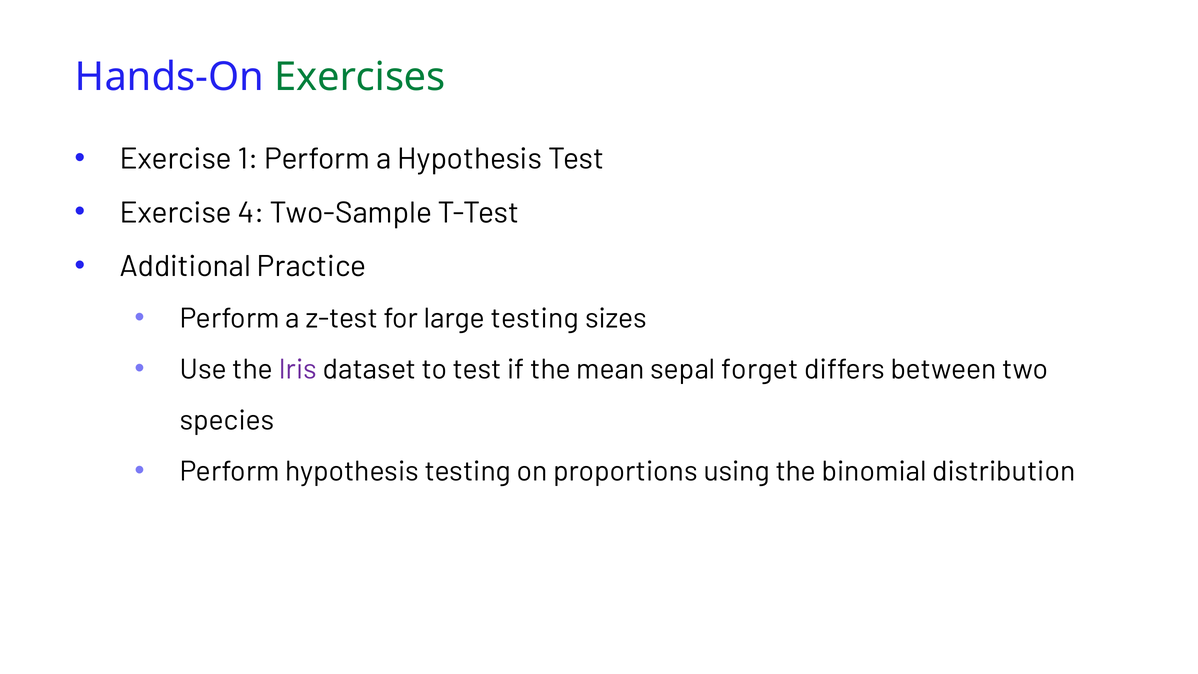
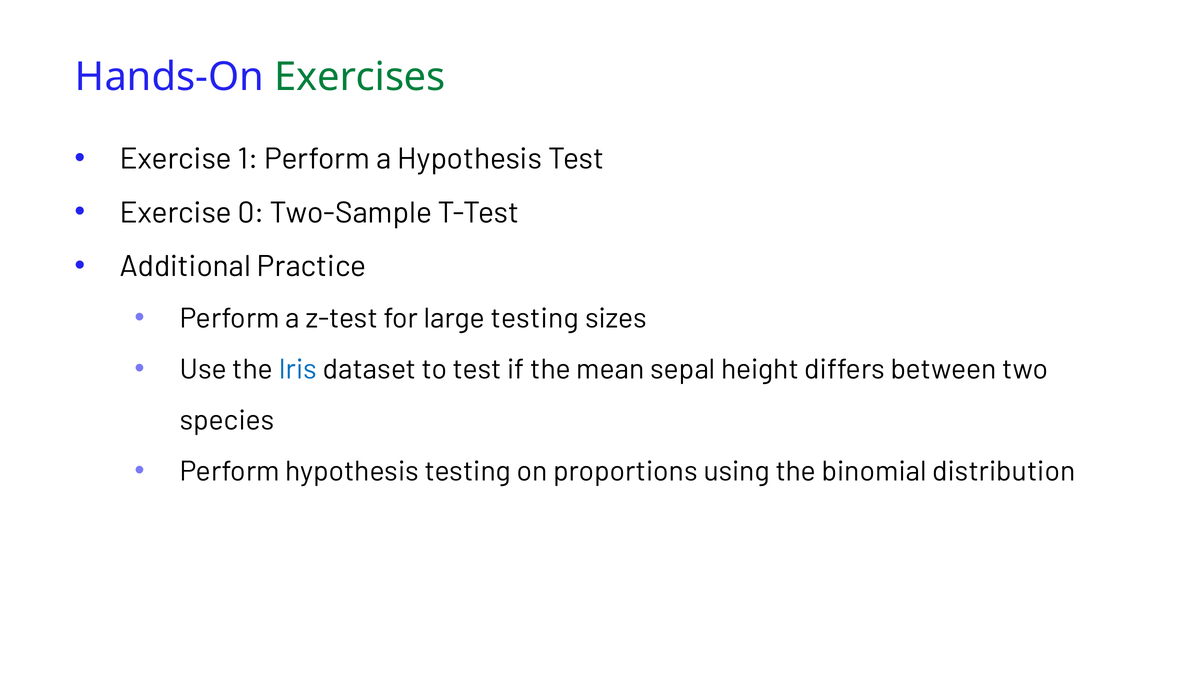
4: 4 -> 0
Iris colour: purple -> blue
forget: forget -> height
